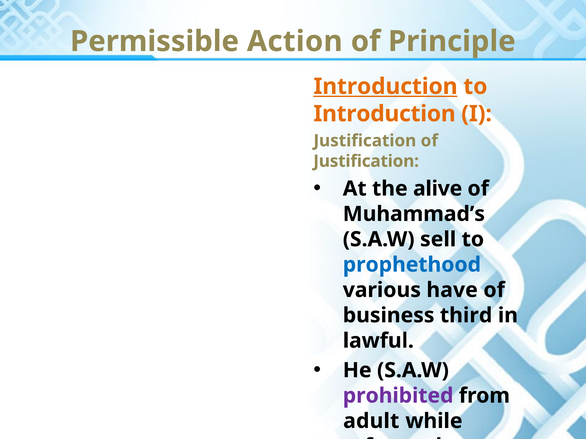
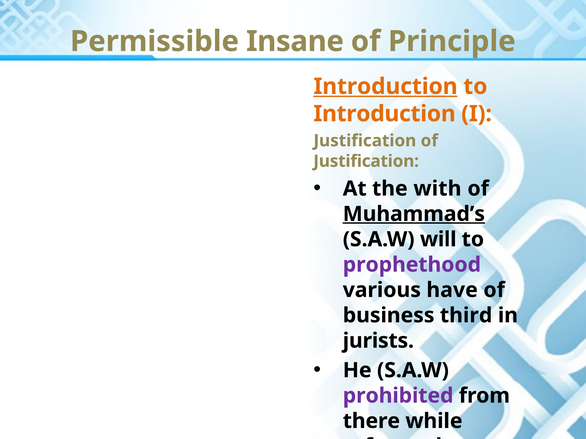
Action: Action -> Insane
alive: alive -> with
Muhammad’s underline: none -> present
sell: sell -> will
prophethood colour: blue -> purple
lawful: lawful -> jurists
adult: adult -> there
